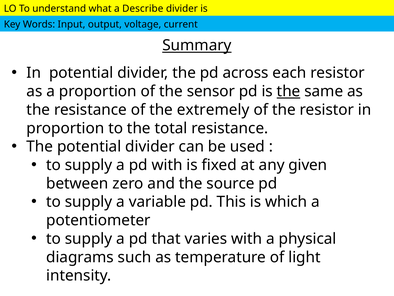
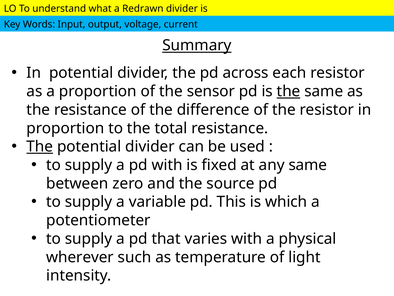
Describe: Describe -> Redrawn
extremely: extremely -> difference
The at (40, 146) underline: none -> present
any given: given -> same
diagrams: diagrams -> wherever
